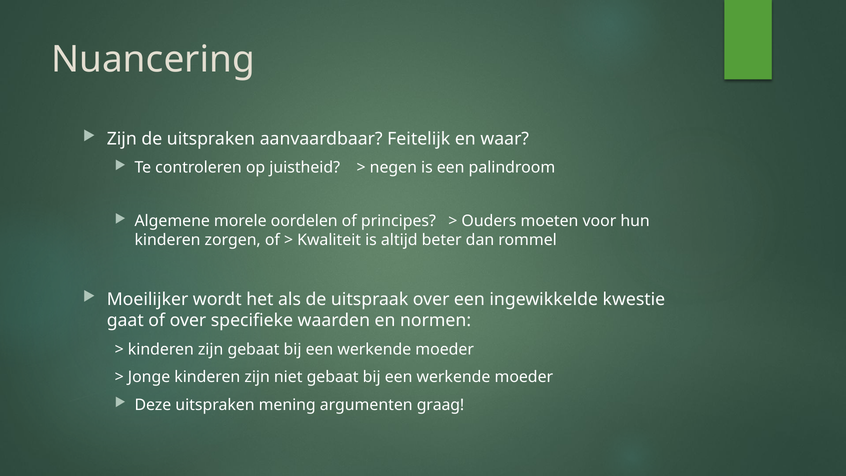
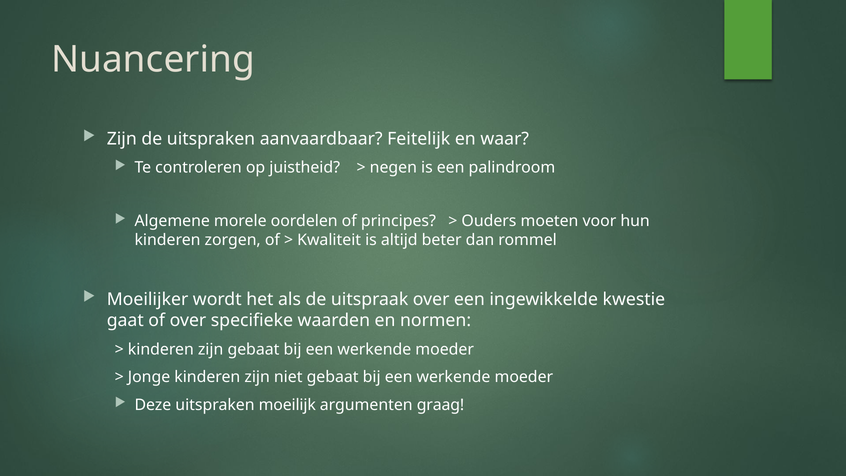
mening: mening -> moeilijk
